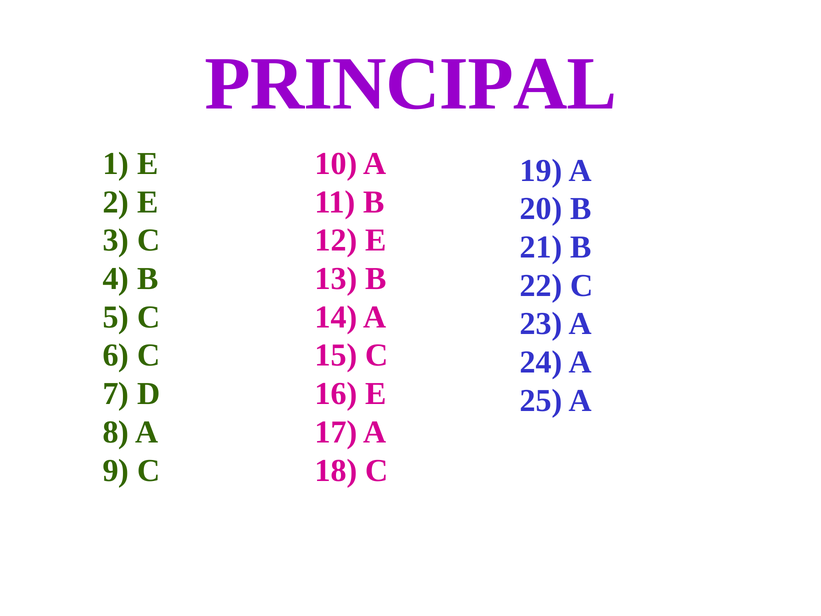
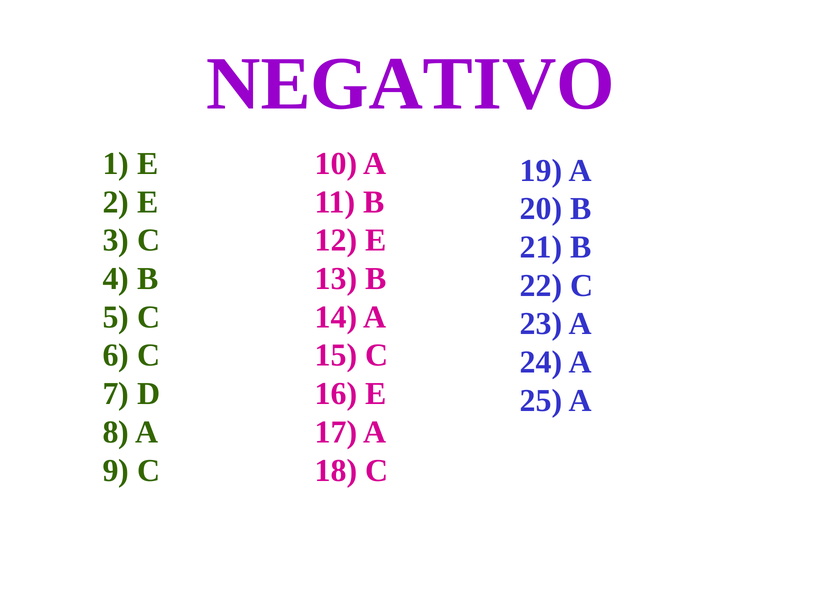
PRINCIPAL: PRINCIPAL -> NEGATIVO
